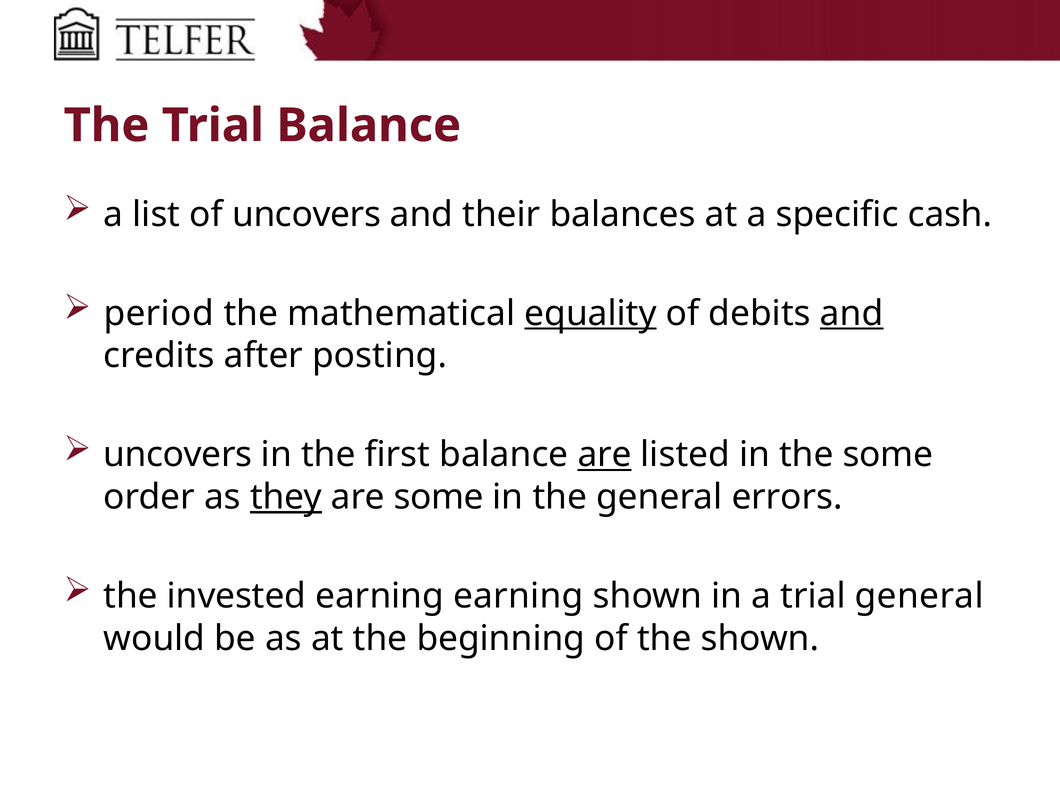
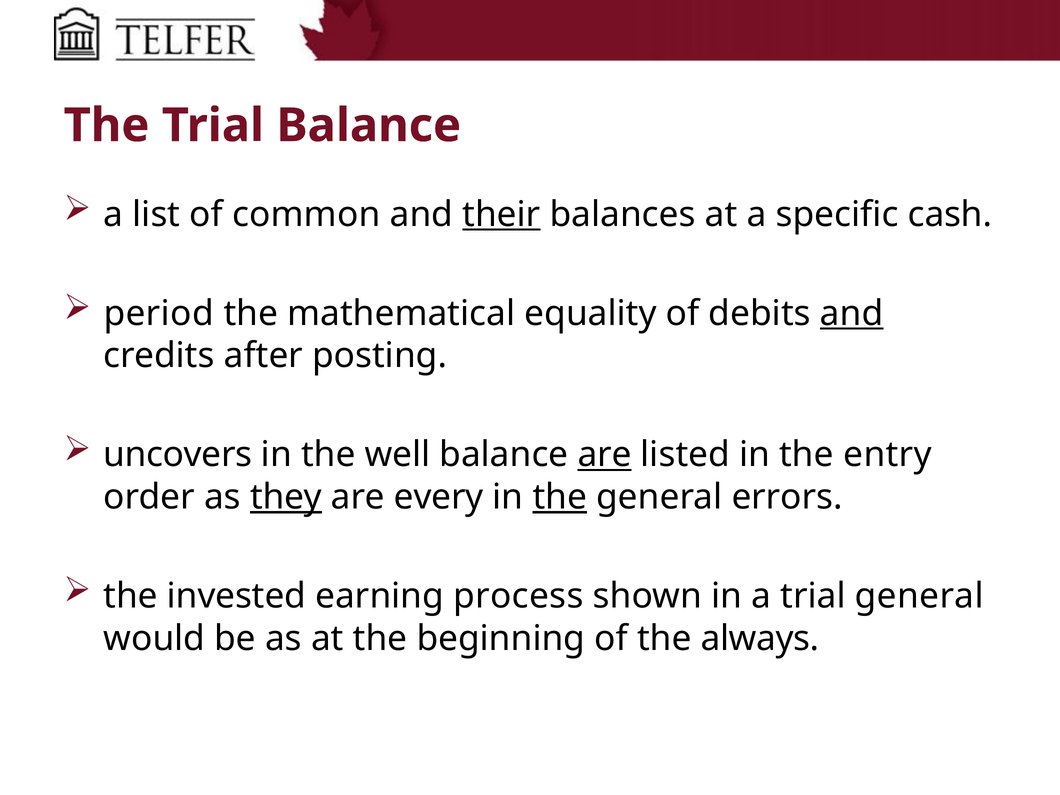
of uncovers: uncovers -> common
their underline: none -> present
equality underline: present -> none
first: first -> well
the some: some -> entry
are some: some -> every
the at (560, 497) underline: none -> present
earning earning: earning -> process
the shown: shown -> always
